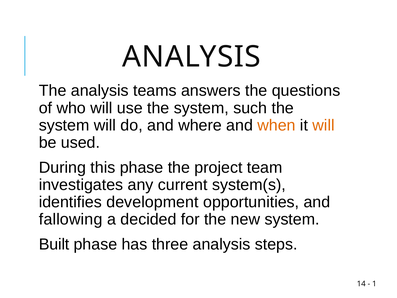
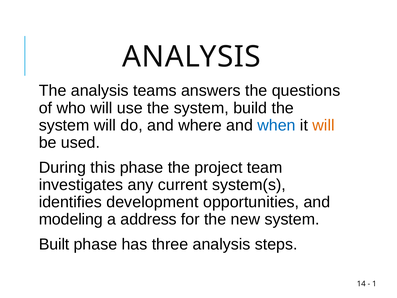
such: such -> build
when colour: orange -> blue
fallowing: fallowing -> modeling
decided: decided -> address
